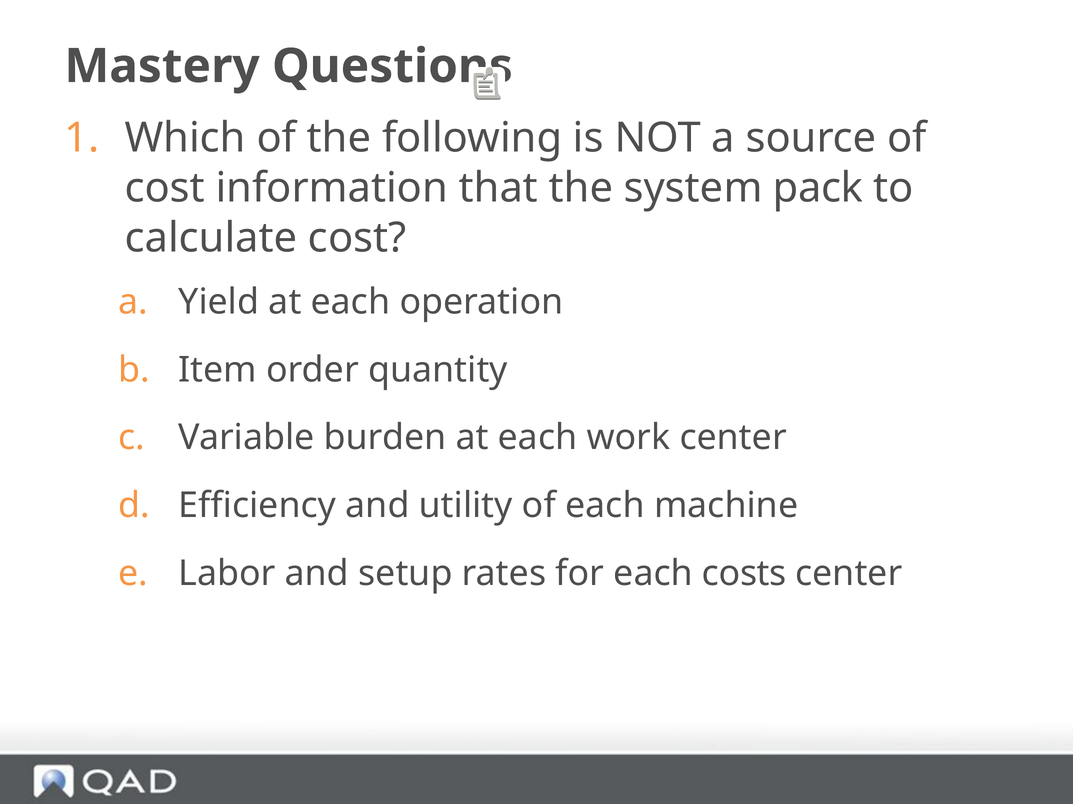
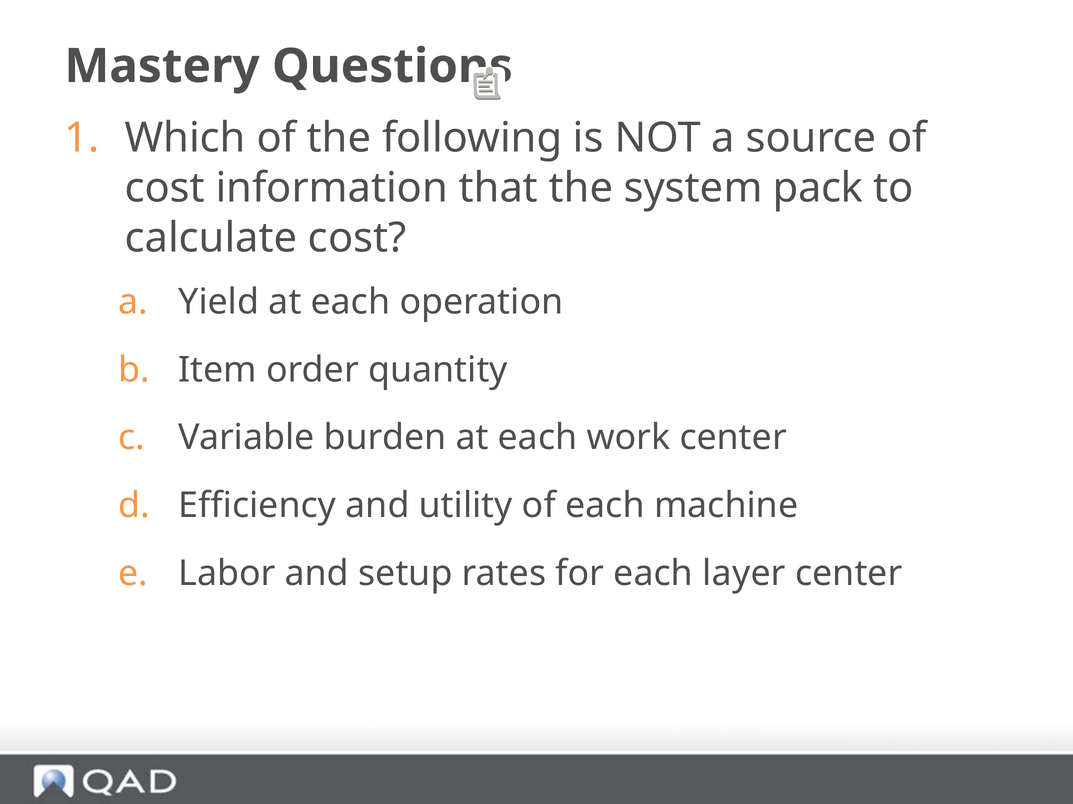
costs: costs -> layer
